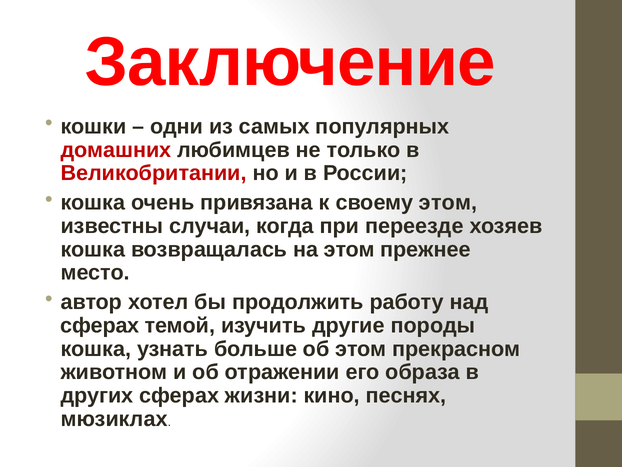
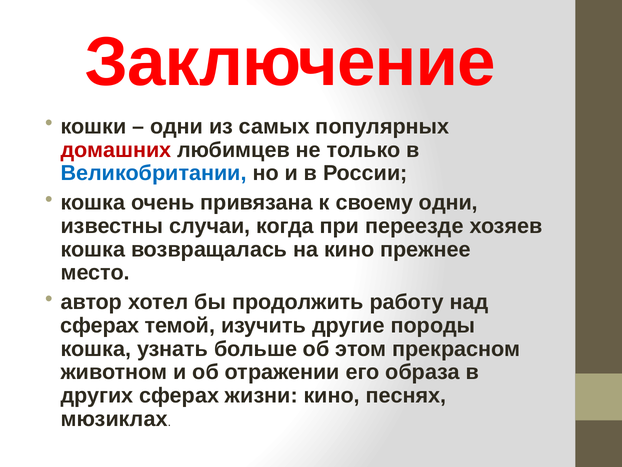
Великобритании colour: red -> blue
своему этом: этом -> одни
на этом: этом -> кино
